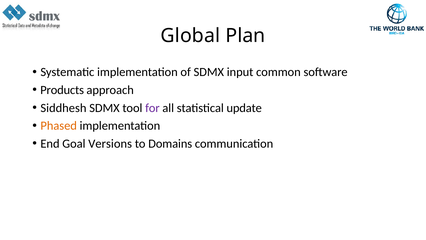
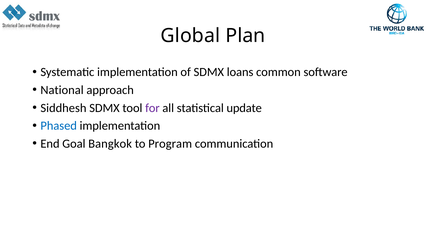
input: input -> loans
Products: Products -> National
Phased colour: orange -> blue
Versions: Versions -> Bangkok
Domains: Domains -> Program
